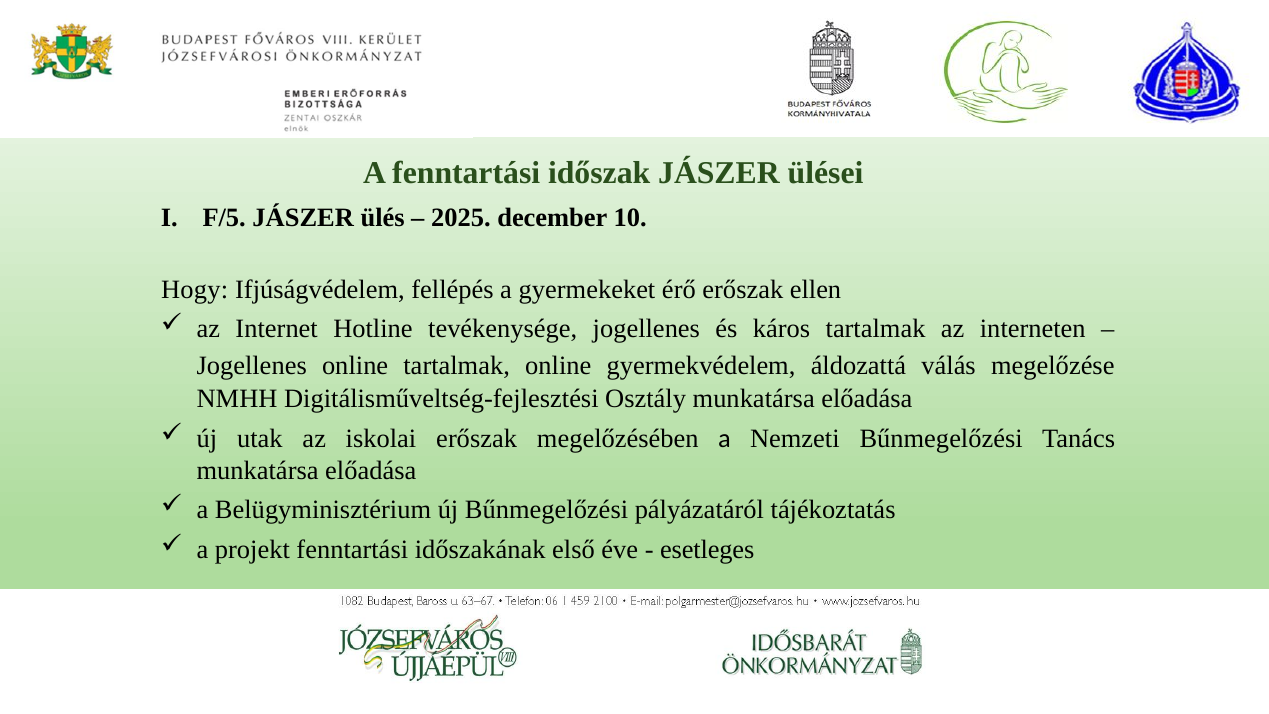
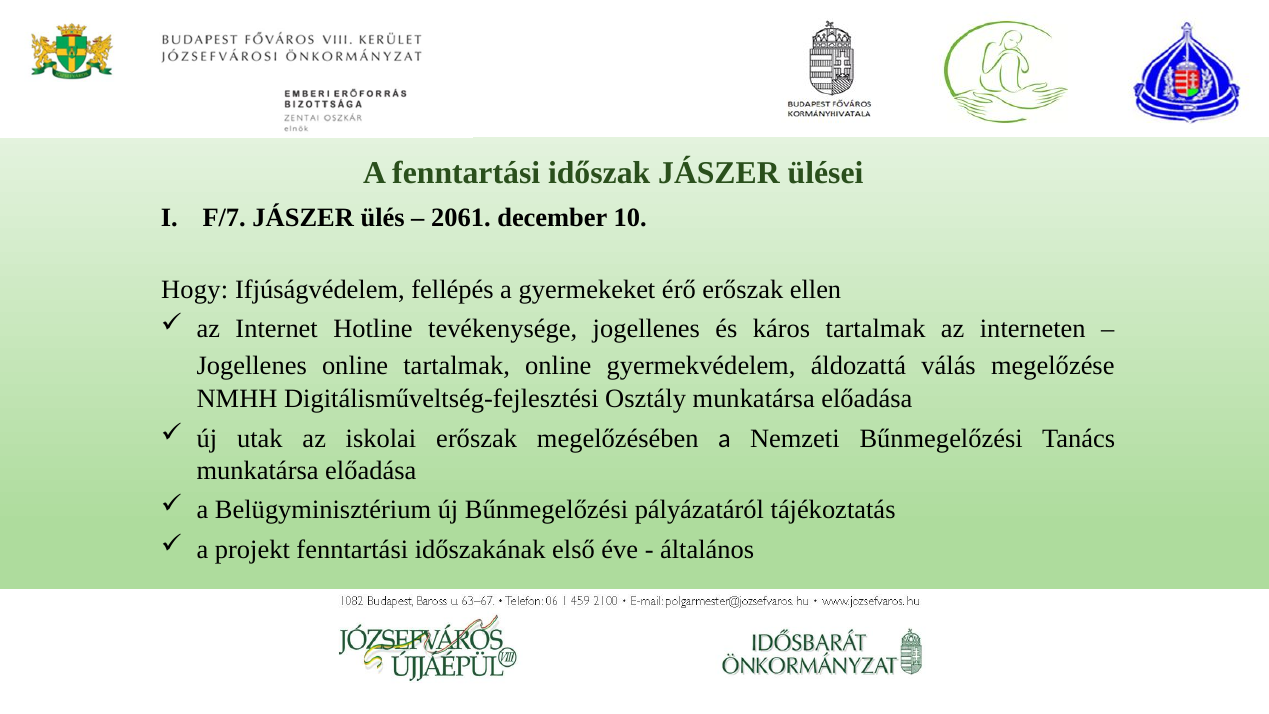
F/5: F/5 -> F/7
2025: 2025 -> 2061
esetleges: esetleges -> általános
